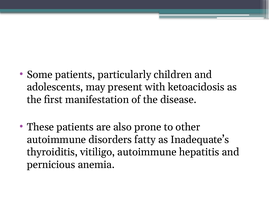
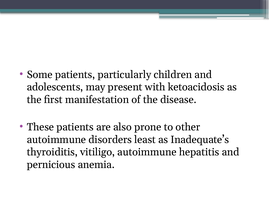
fatty: fatty -> least
